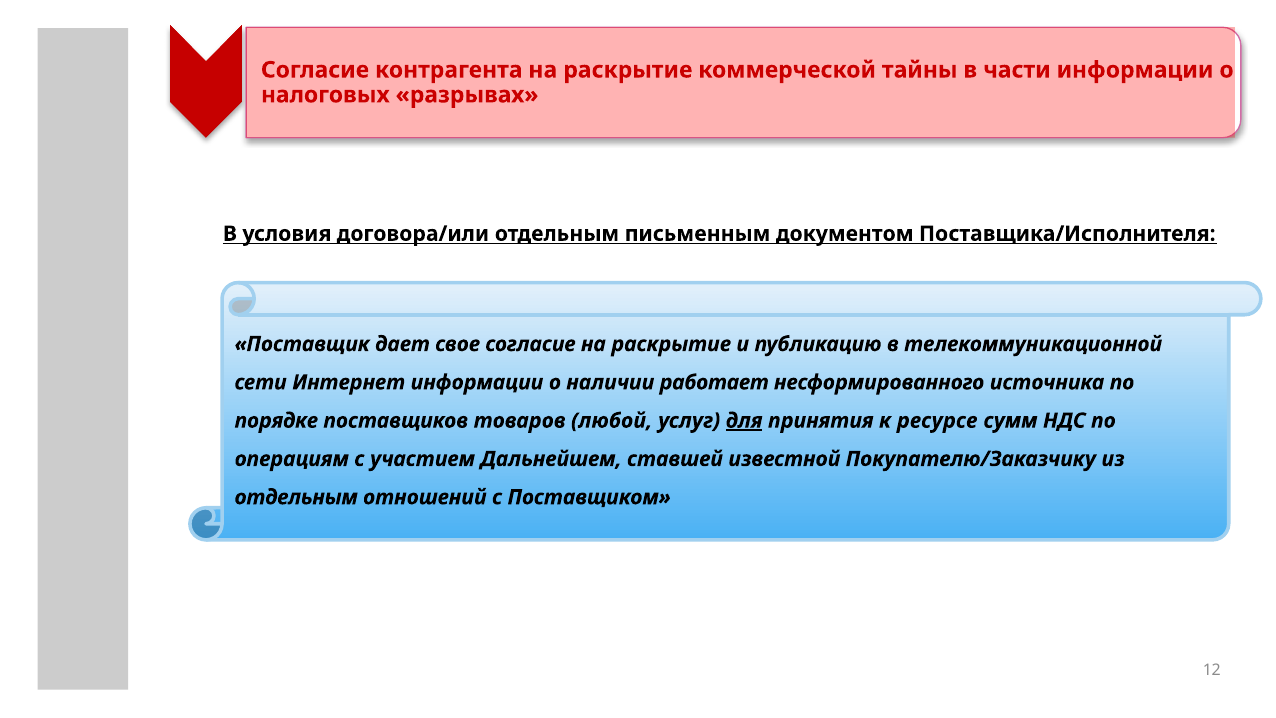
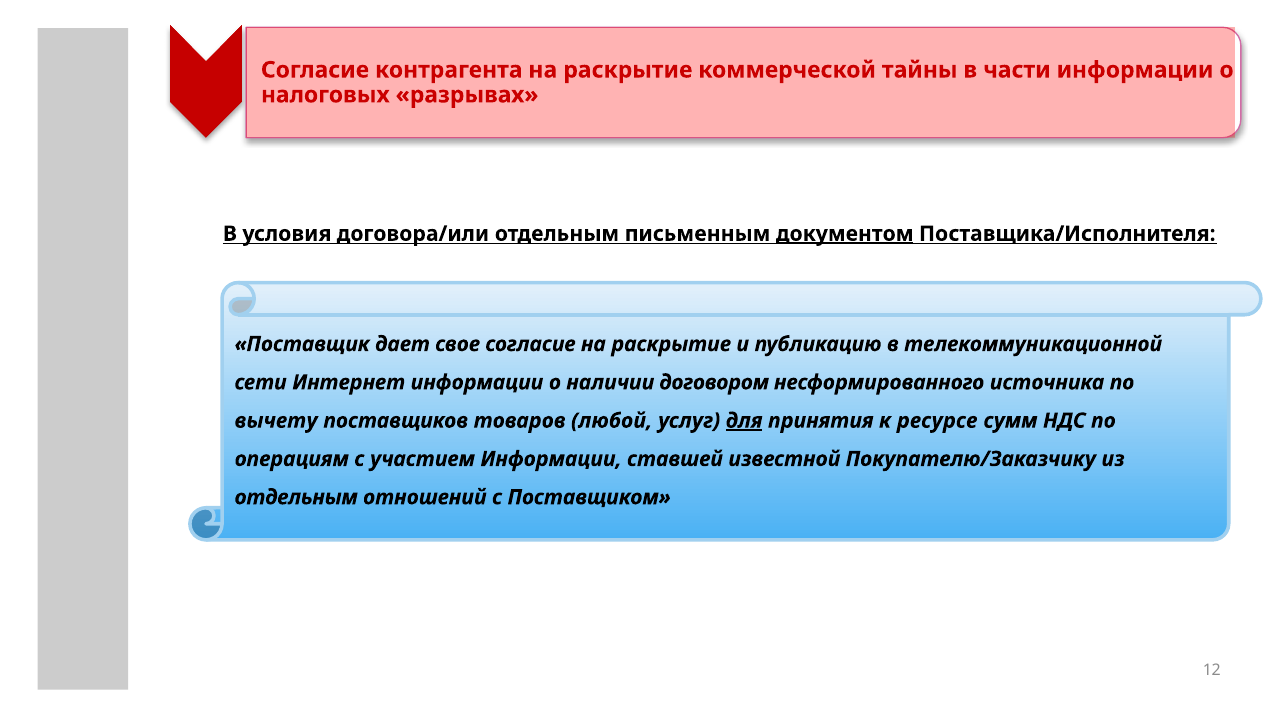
документом underline: none -> present
работает: работает -> договором
порядке: порядке -> вычету
участием Дальнейшем: Дальнейшем -> Информации
